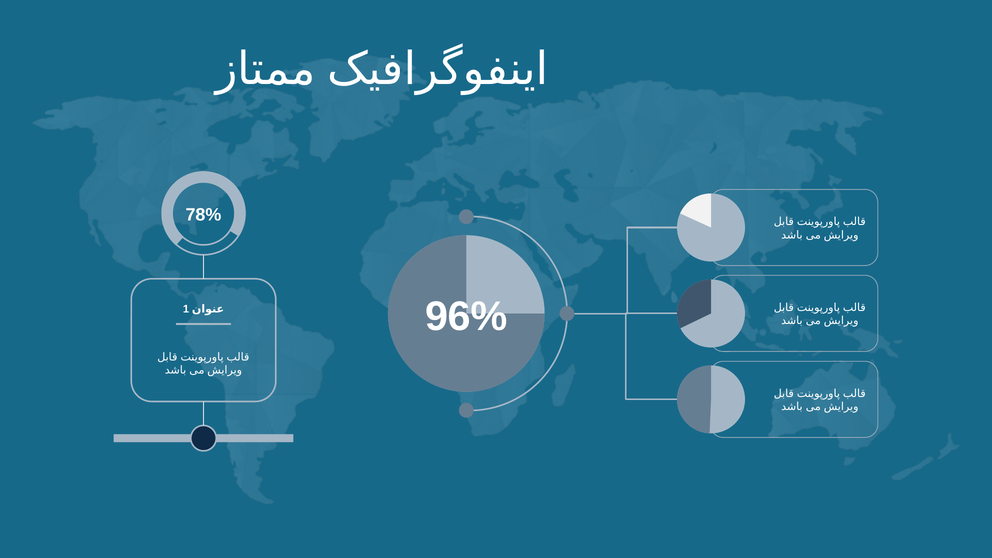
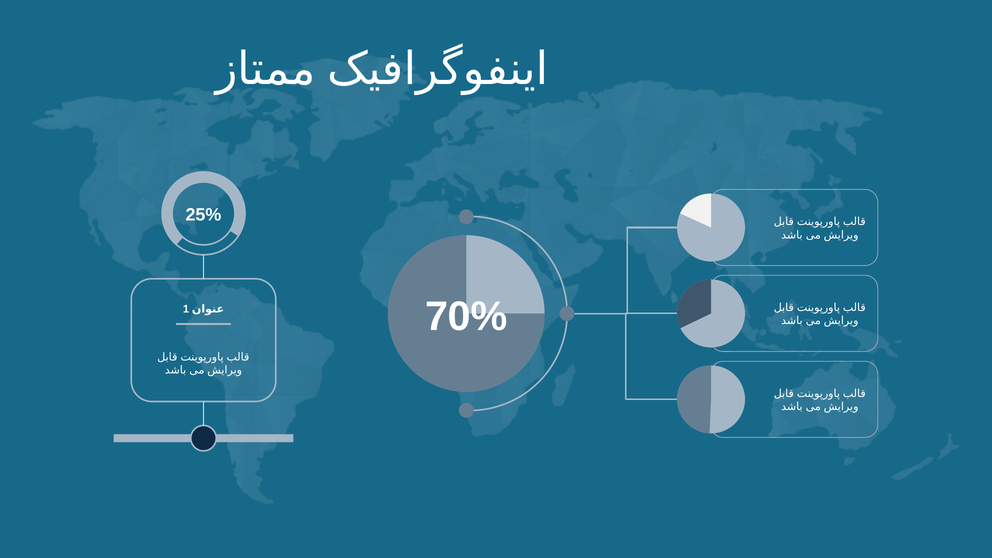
78%: 78% -> 25%
96%: 96% -> 70%
